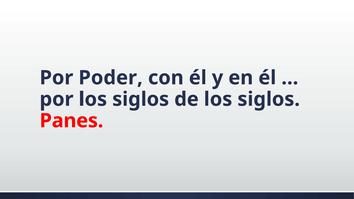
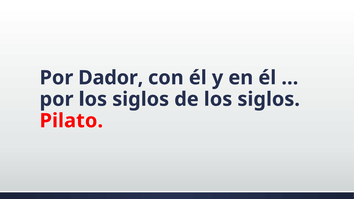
Poder: Poder -> Dador
Panes: Panes -> Pilato
